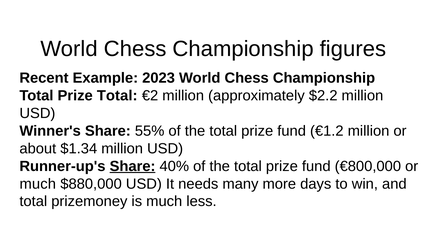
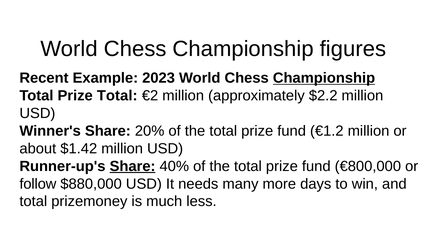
Championship at (324, 78) underline: none -> present
55%: 55% -> 20%
$1.34: $1.34 -> $1.42
much at (38, 184): much -> follow
